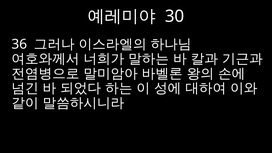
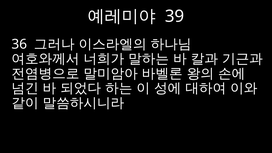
30: 30 -> 39
